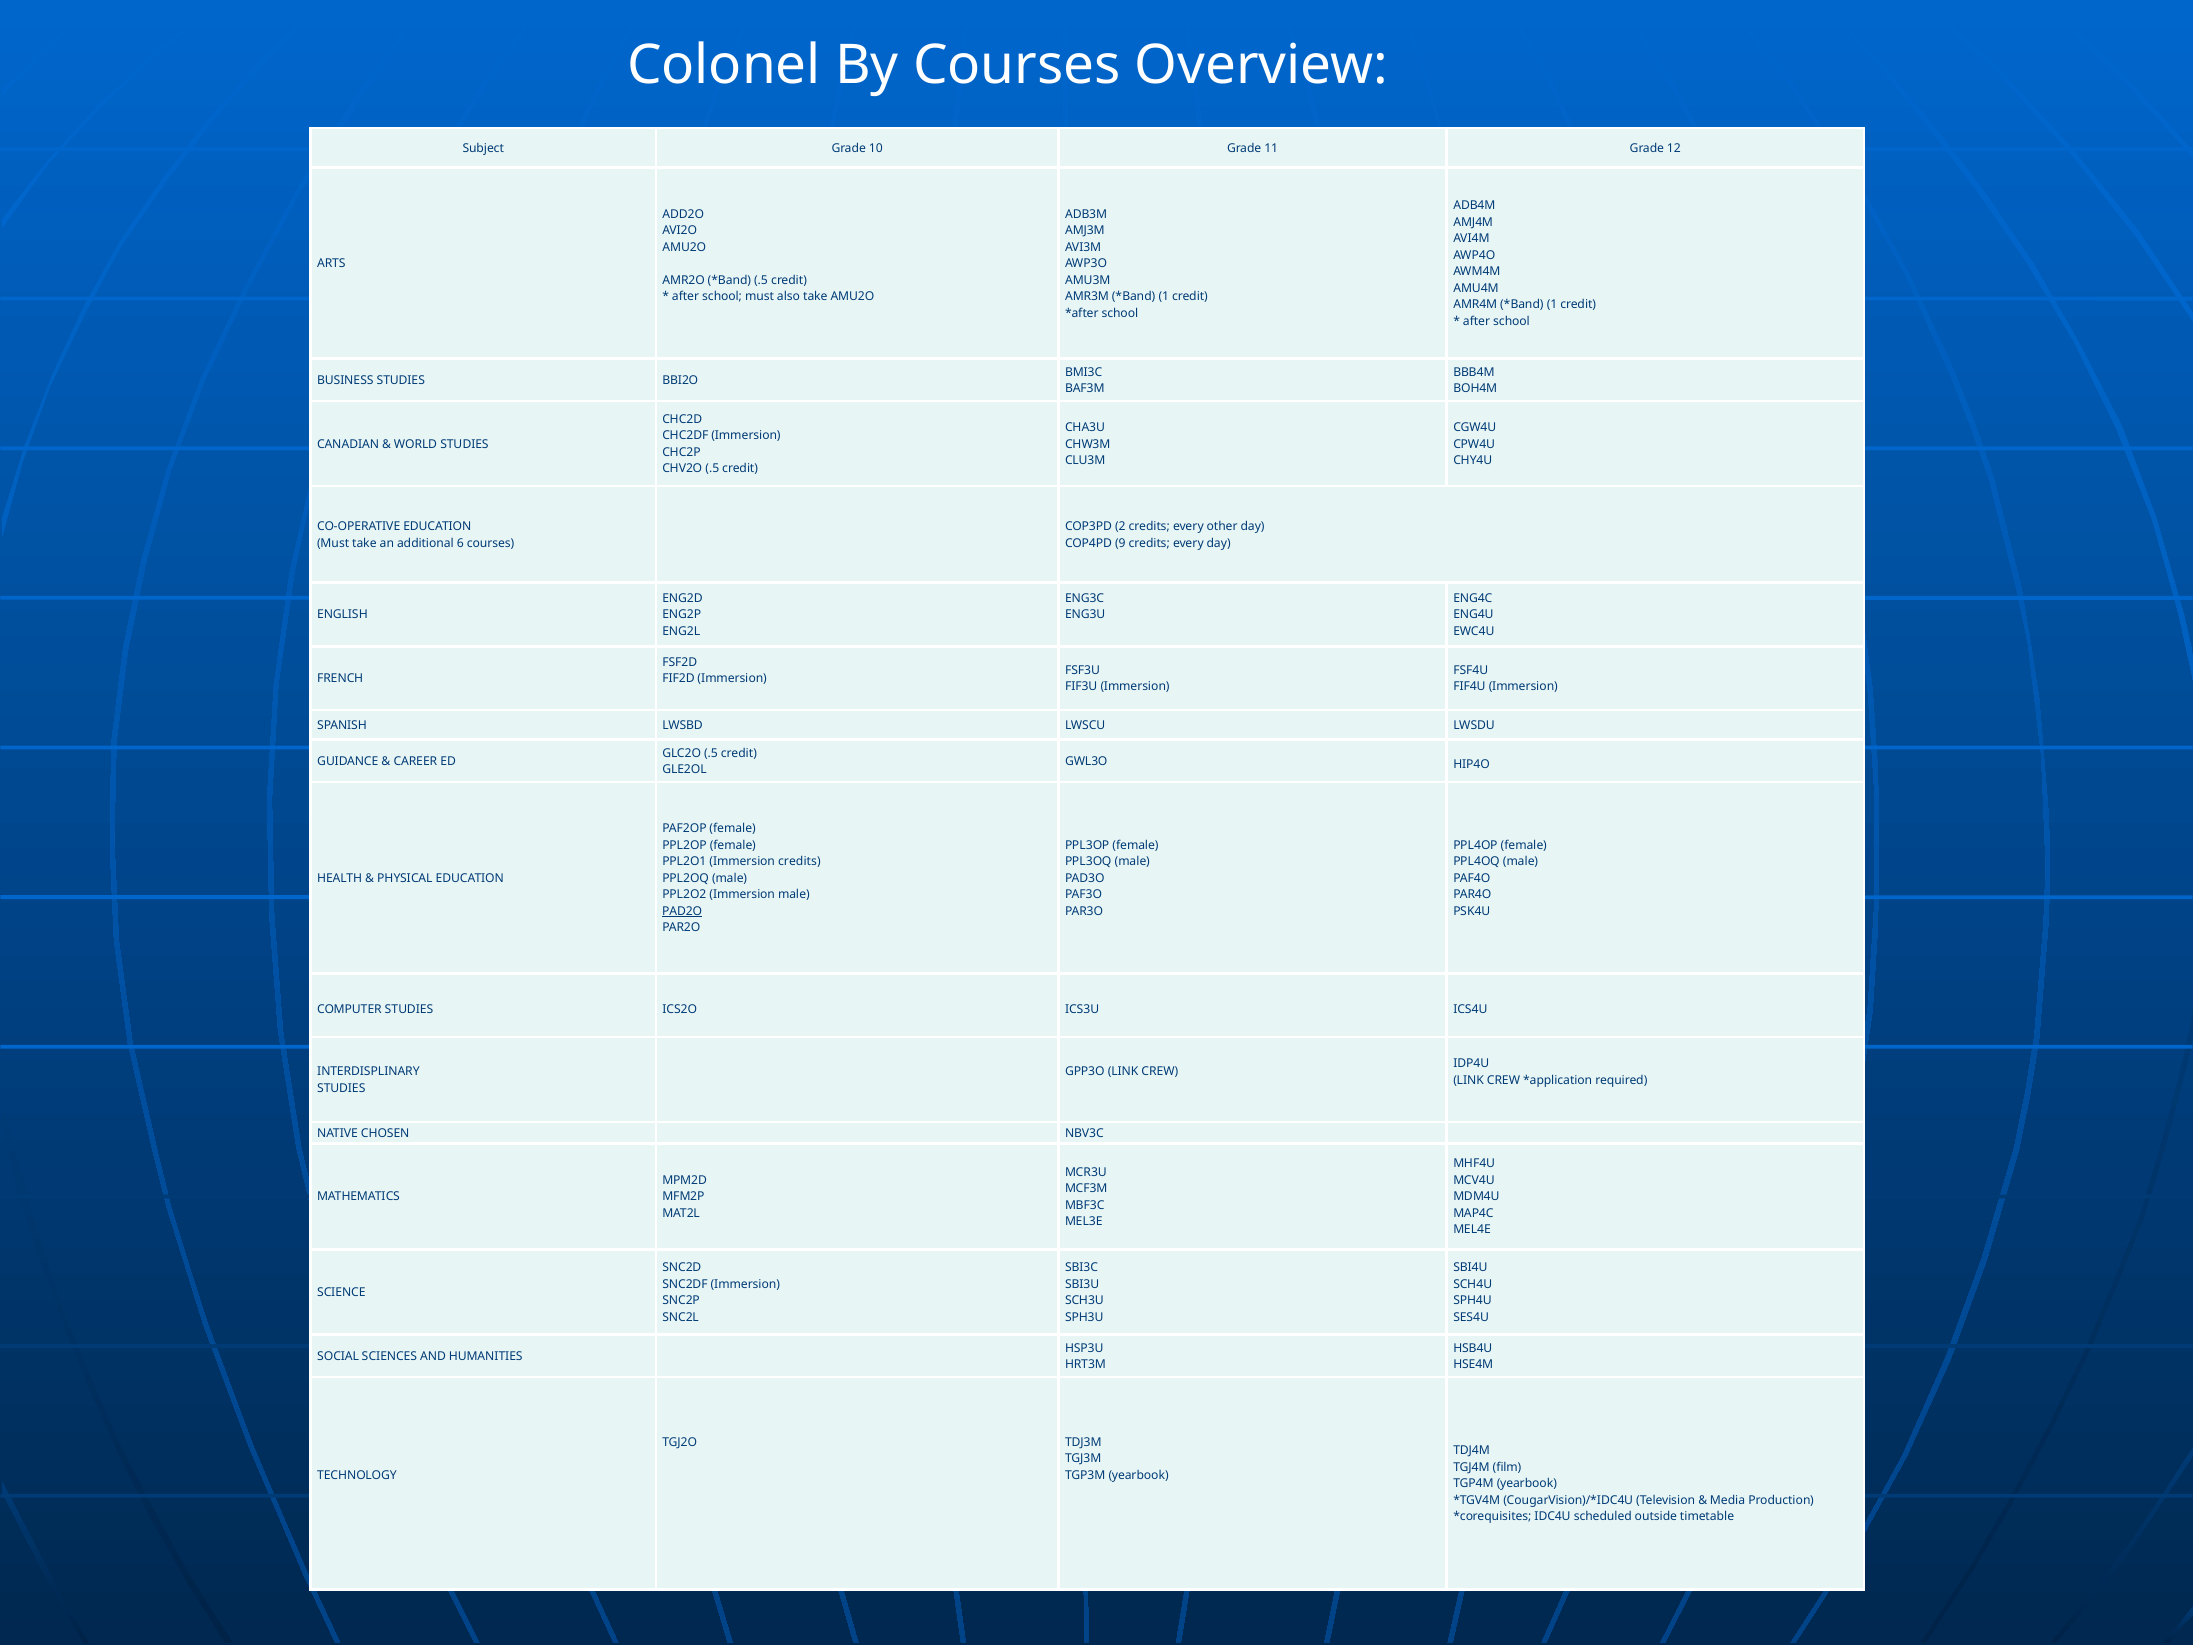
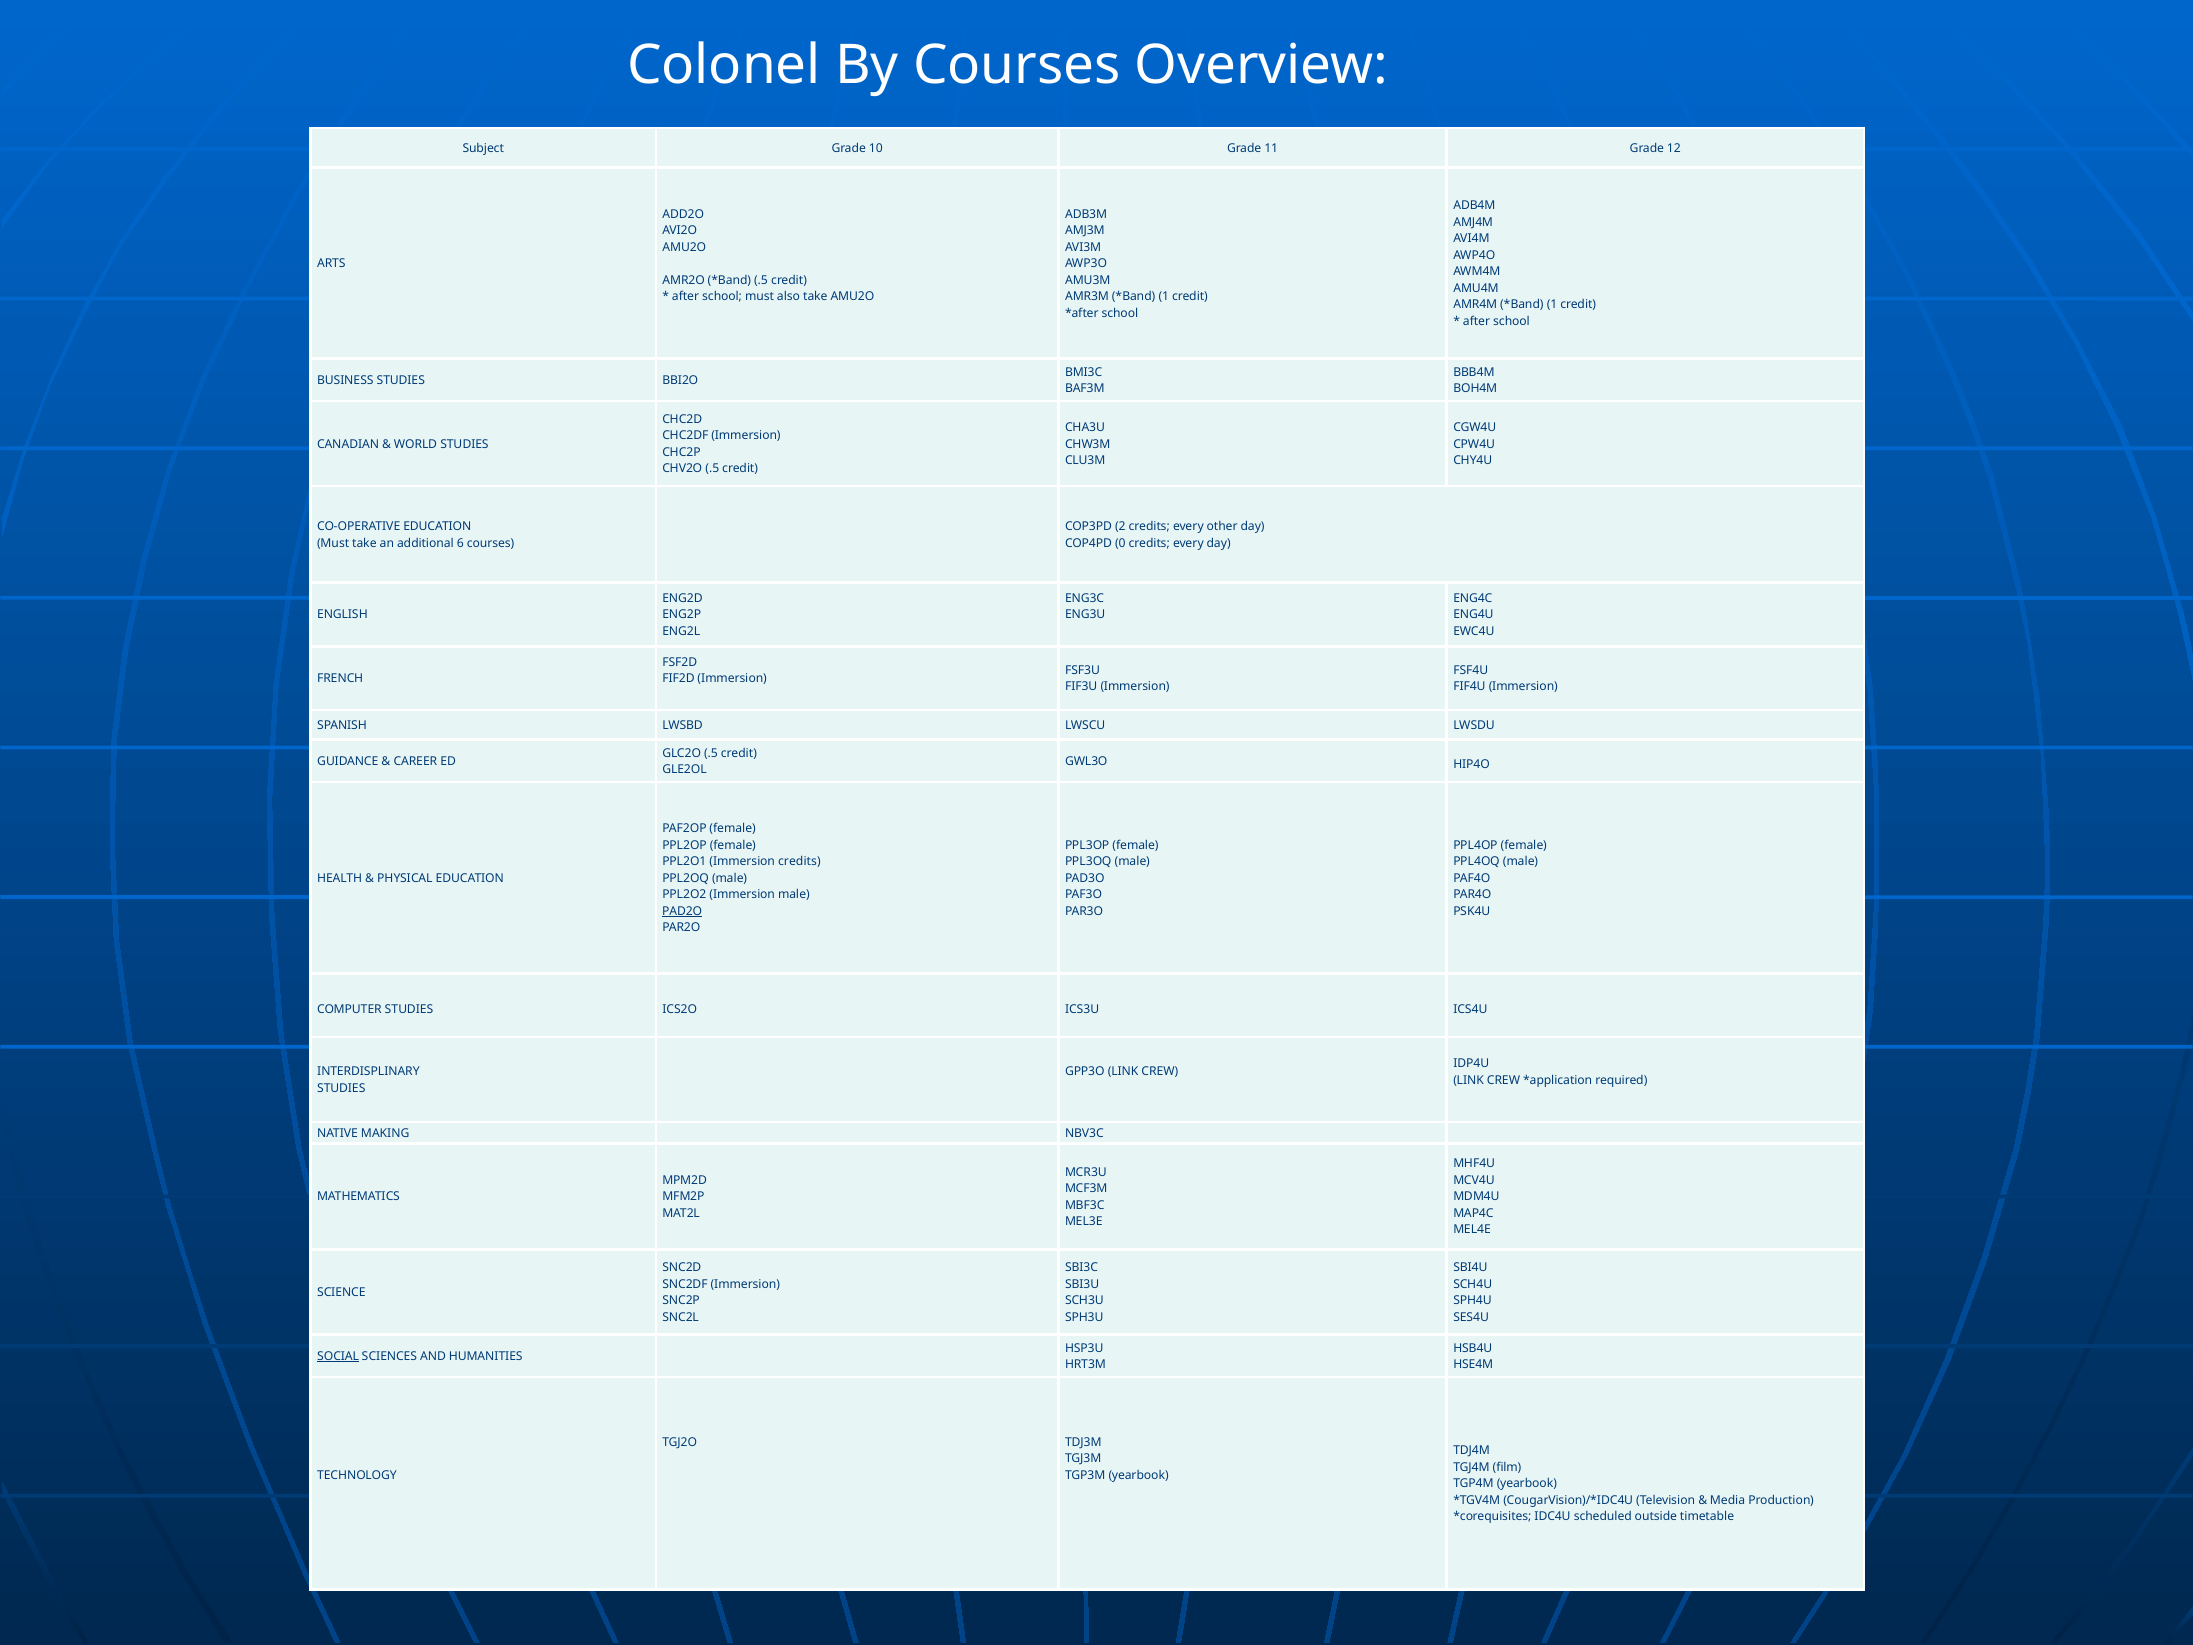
9: 9 -> 0
CHOSEN: CHOSEN -> MAKING
SOCIAL underline: none -> present
